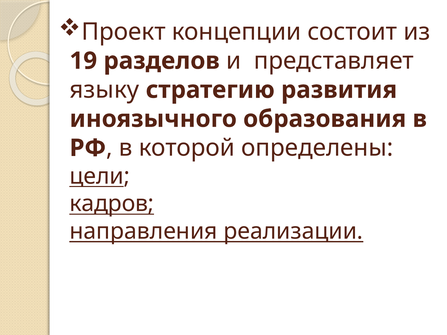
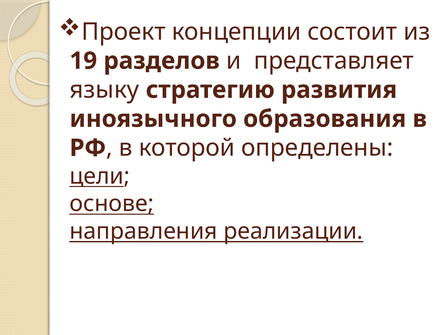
кадров: кадров -> основе
